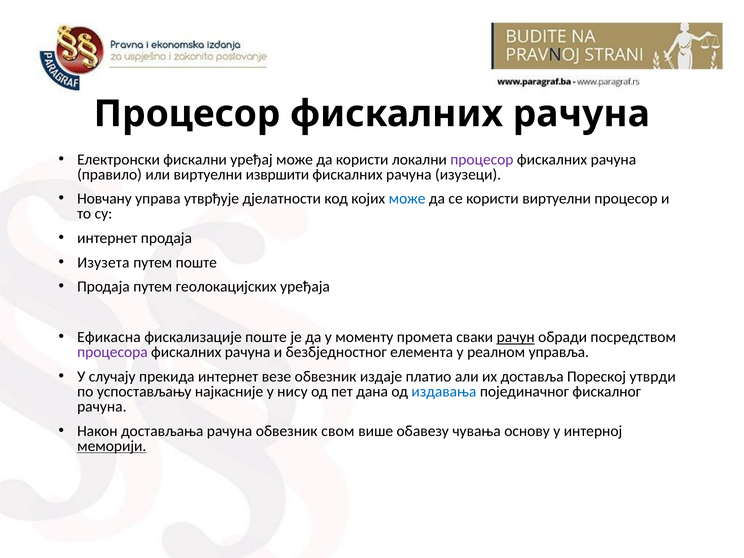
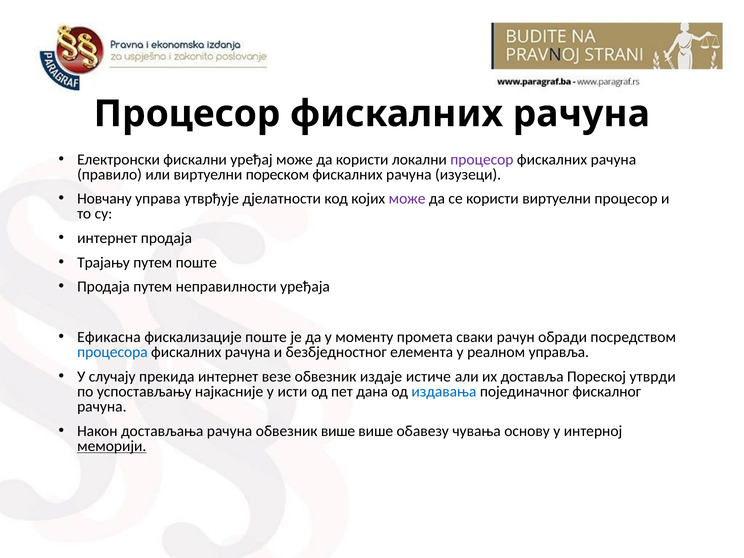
извршити: извршити -> пореском
може at (407, 199) colour: blue -> purple
Изузета: Изузета -> Трајању
геолокацијских: геолокацијских -> неправилности
рачун underline: present -> none
процесора colour: purple -> blue
платио: платио -> истиче
нису: нису -> исти
обвезник свом: свом -> више
